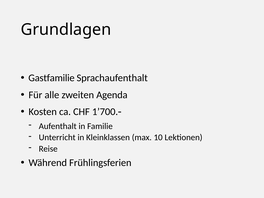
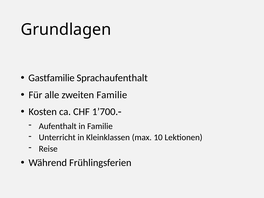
zweiten Agenda: Agenda -> Familie
